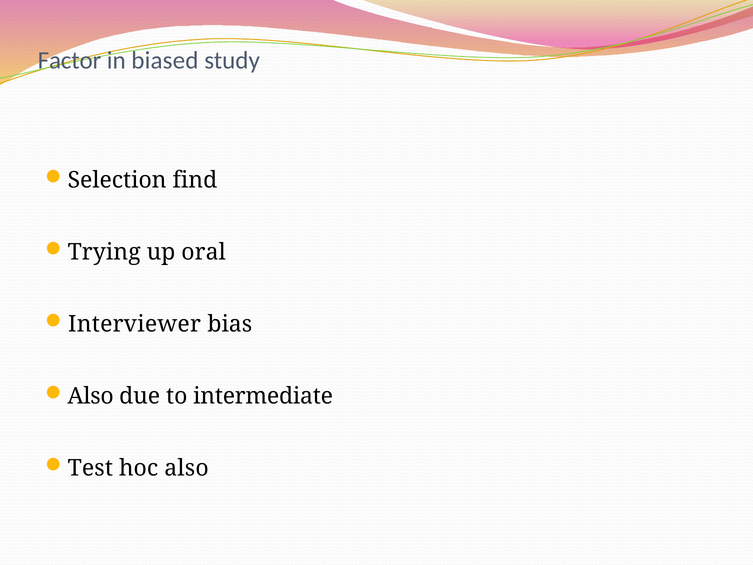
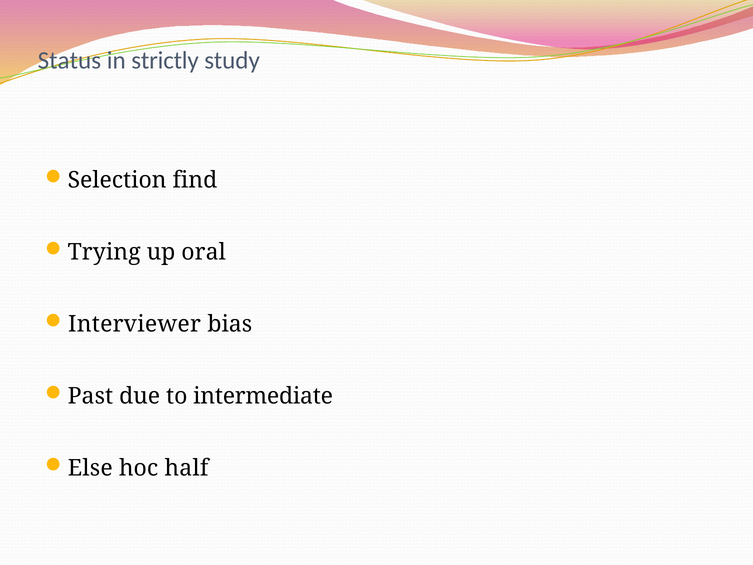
Factor: Factor -> Status
biased: biased -> strictly
Also at (91, 396): Also -> Past
Test: Test -> Else
hoc also: also -> half
